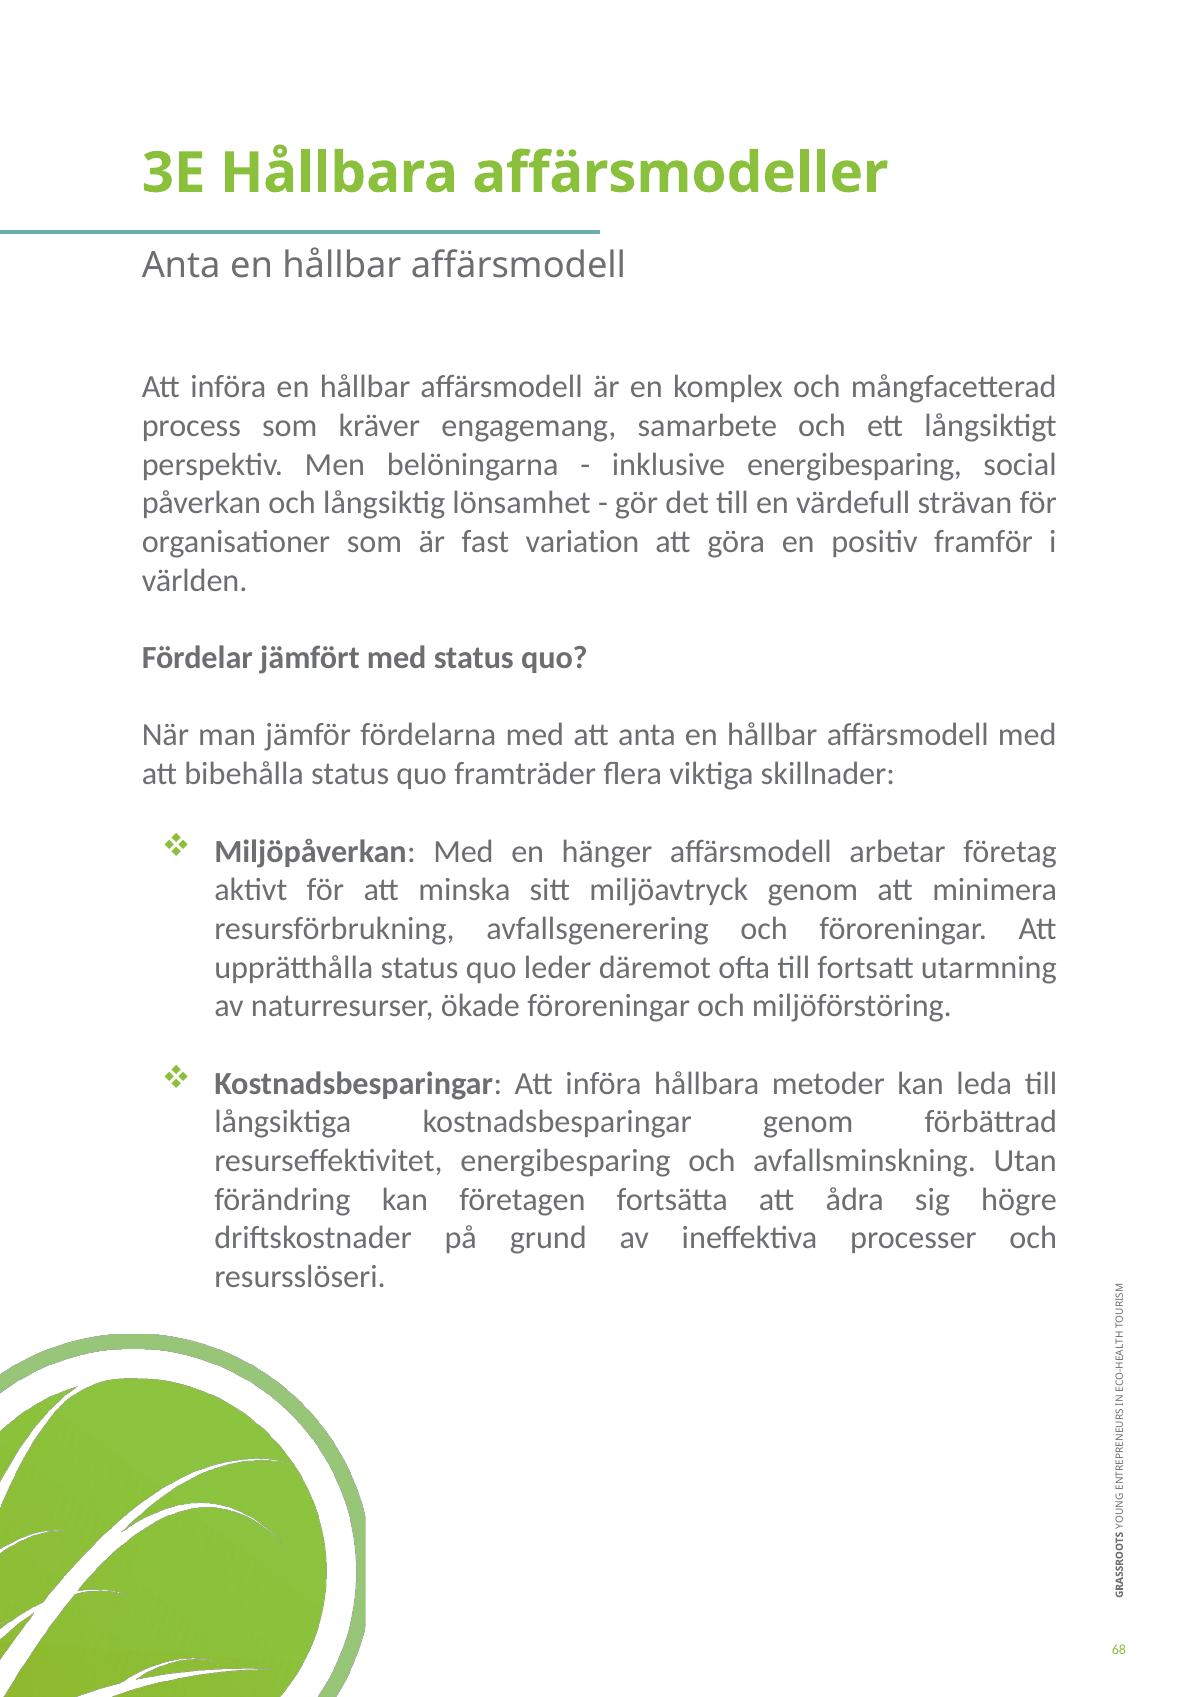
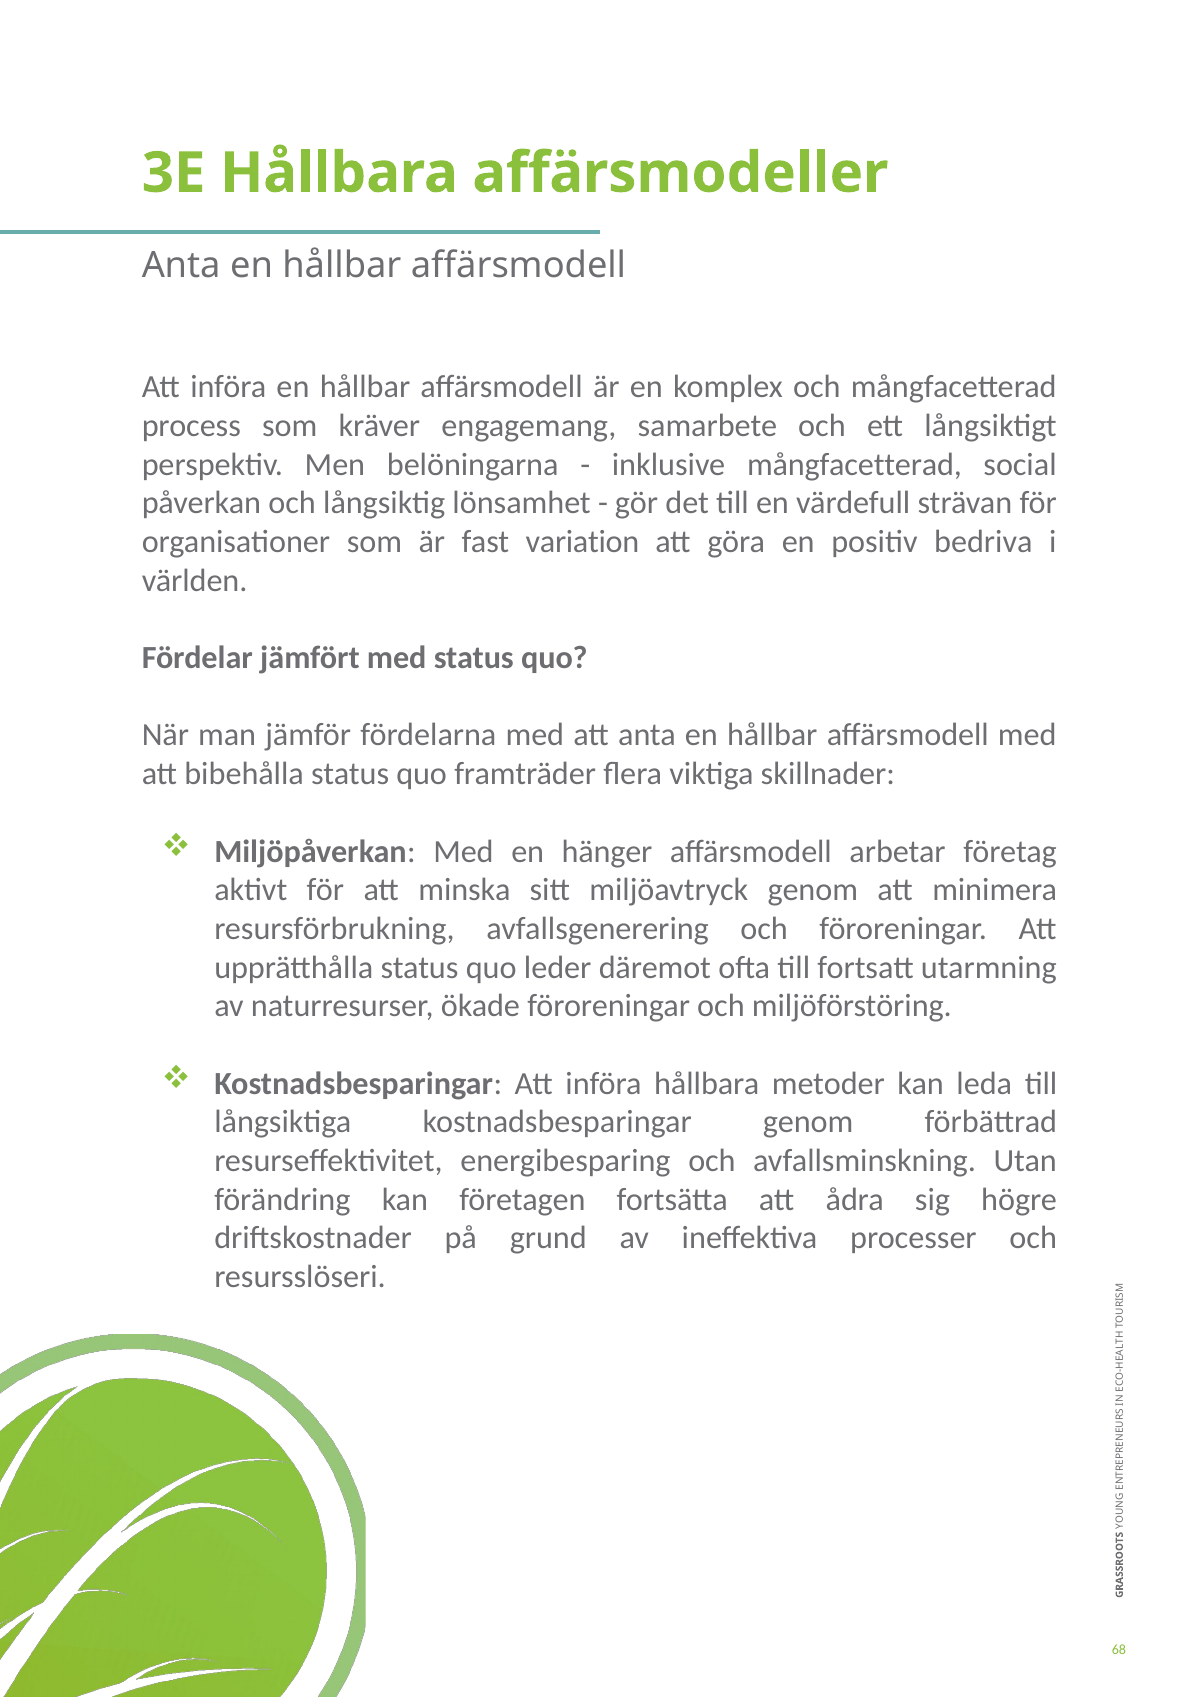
inklusive energibesparing: energibesparing -> mångfacetterad
framför: framför -> bedriva
